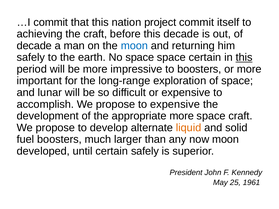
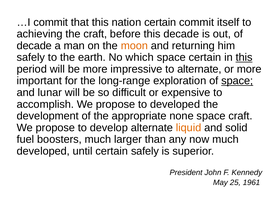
nation project: project -> certain
moon at (134, 46) colour: blue -> orange
No space: space -> which
to boosters: boosters -> alternate
space at (237, 81) underline: none -> present
to expensive: expensive -> developed
appropriate more: more -> none
now moon: moon -> much
